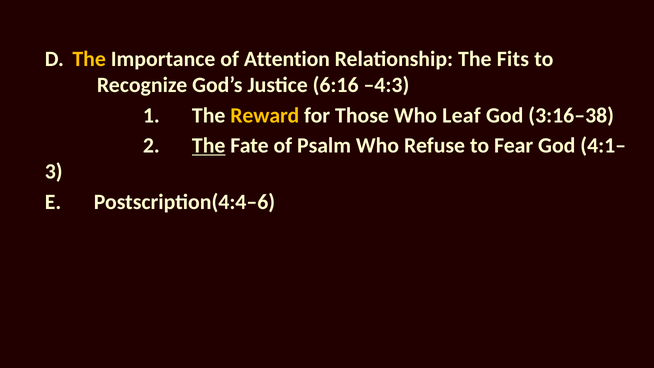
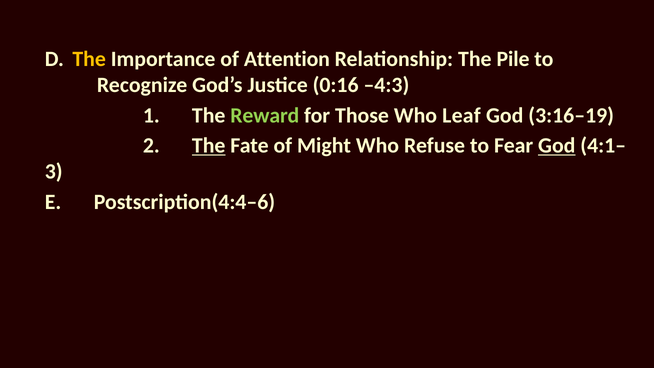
Fits: Fits -> Pile
6:16: 6:16 -> 0:16
Reward colour: yellow -> light green
3:16–38: 3:16–38 -> 3:16–19
Psalm: Psalm -> Might
God at (557, 146) underline: none -> present
